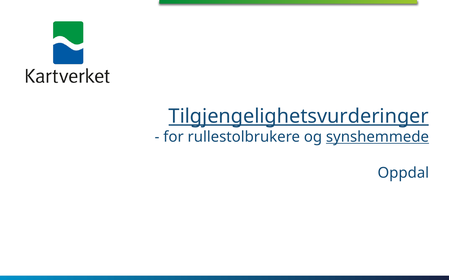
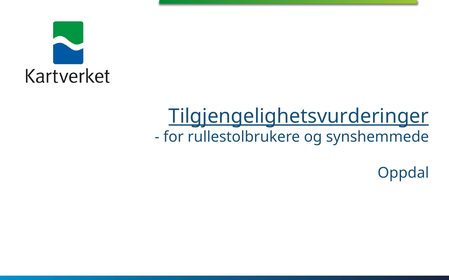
synshemmede underline: present -> none
